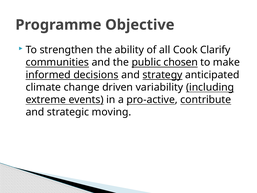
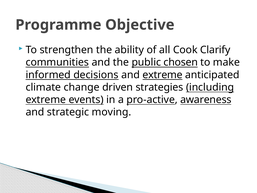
and strategy: strategy -> extreme
variability: variability -> strategies
contribute: contribute -> awareness
